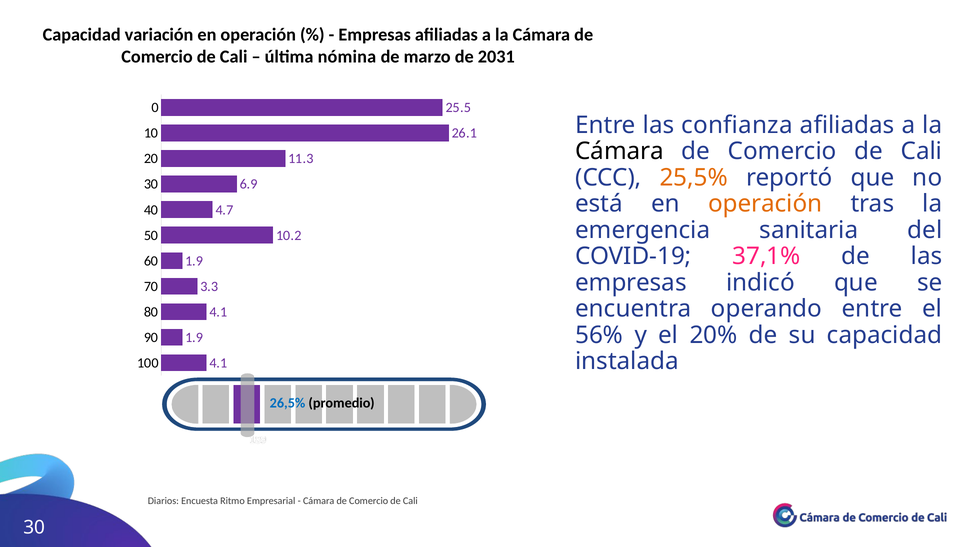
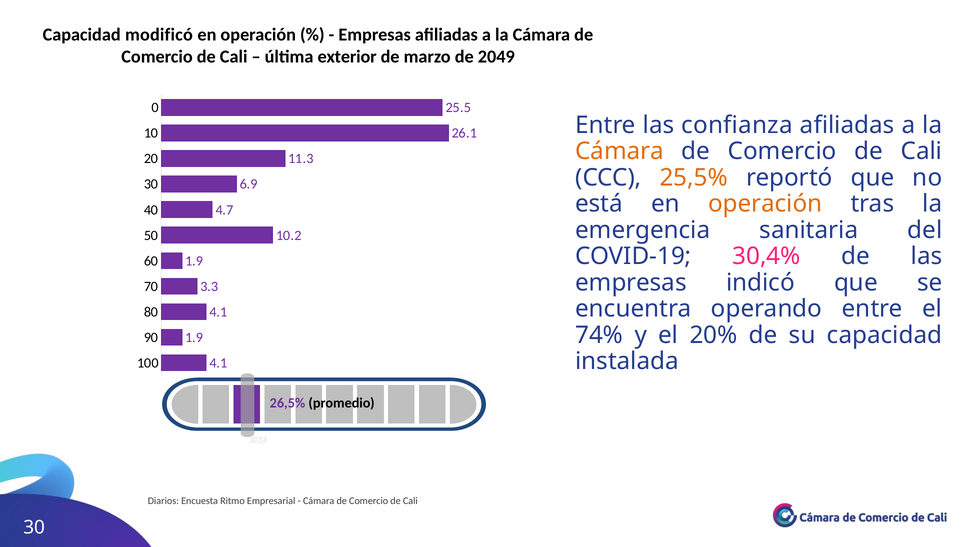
variación: variación -> modificó
nómina: nómina -> exterior
2031: 2031 -> 2049
Cámara at (620, 151) colour: black -> orange
37,1%: 37,1% -> 30,4%
56%: 56% -> 74%
26,5% colour: blue -> purple
